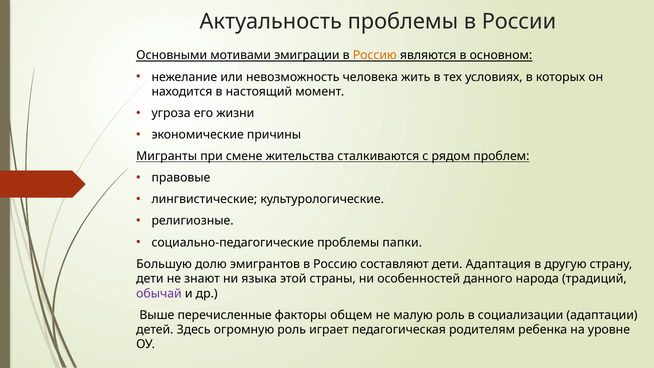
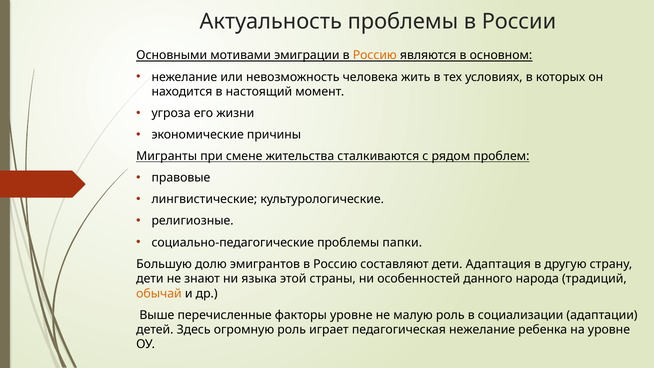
обычай colour: purple -> orange
факторы общем: общем -> уровне
педагогическая родителям: родителям -> нежелание
